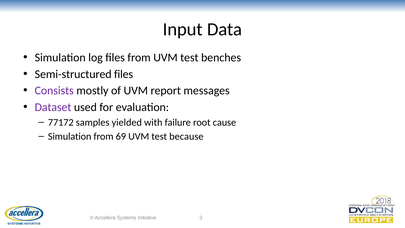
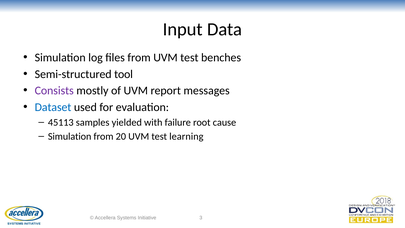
Semi-structured files: files -> tool
Dataset colour: purple -> blue
77172: 77172 -> 45113
69: 69 -> 20
because: because -> learning
